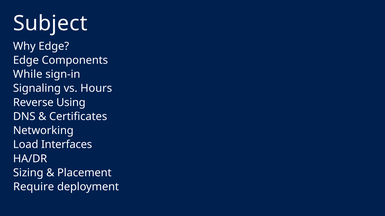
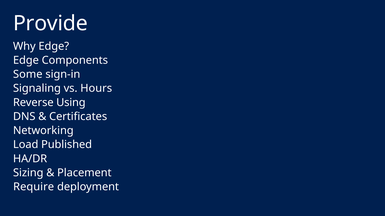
Subject: Subject -> Provide
While: While -> Some
Interfaces: Interfaces -> Published
